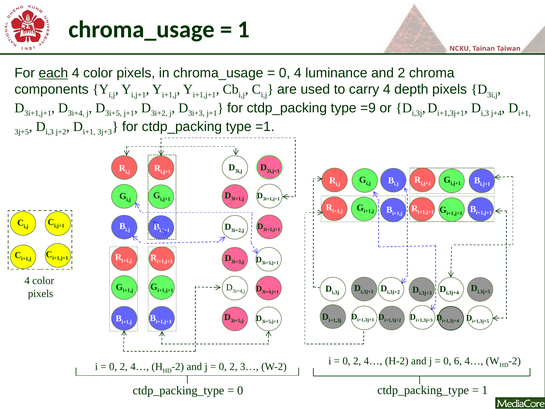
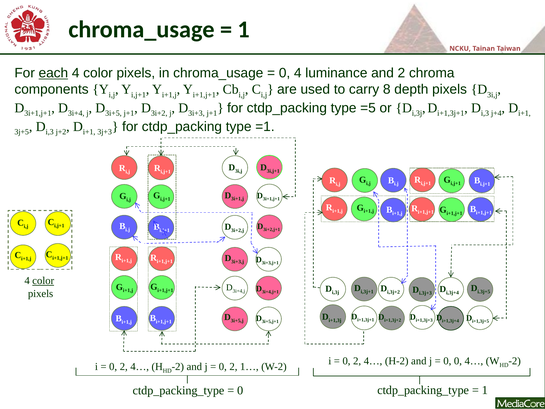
carry 4: 4 -> 8
=9: =9 -> =5
color at (43, 281) underline: none -> present
0 6: 6 -> 0
3…: 3… -> 1…
